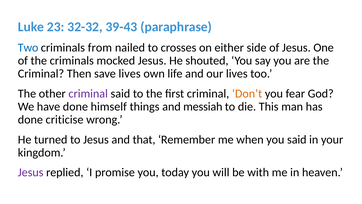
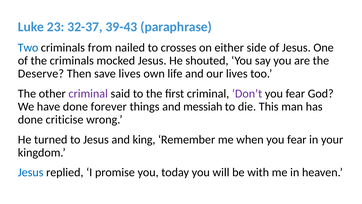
32-32: 32-32 -> 32-37
Criminal at (41, 74): Criminal -> Deserve
Don’t colour: orange -> purple
himself: himself -> forever
that: that -> king
when you said: said -> fear
Jesus at (31, 172) colour: purple -> blue
